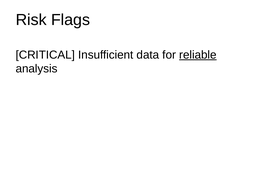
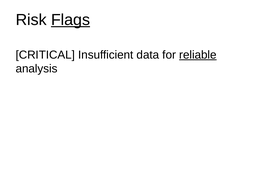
Flags underline: none -> present
